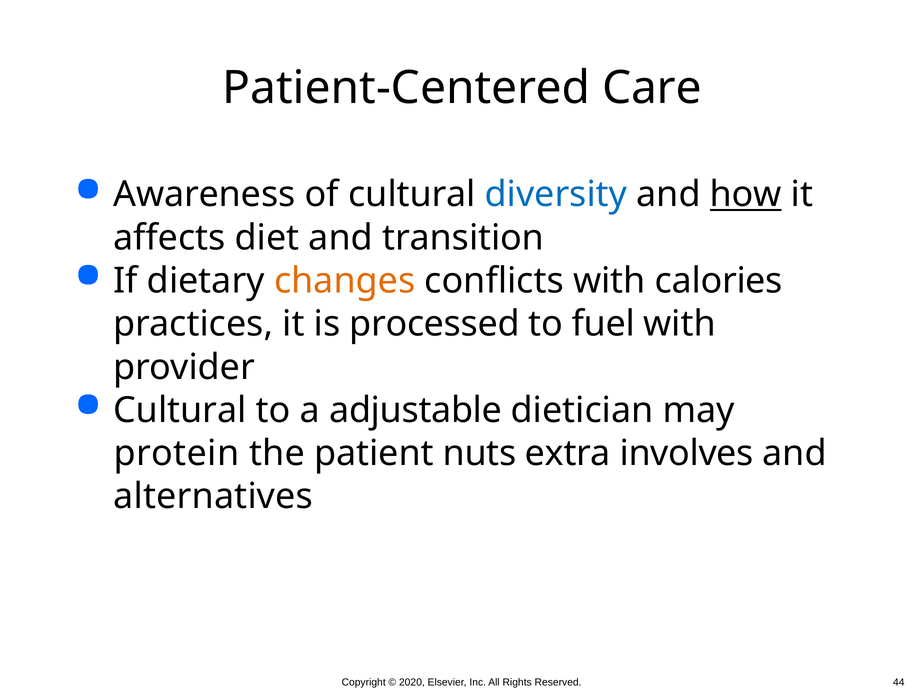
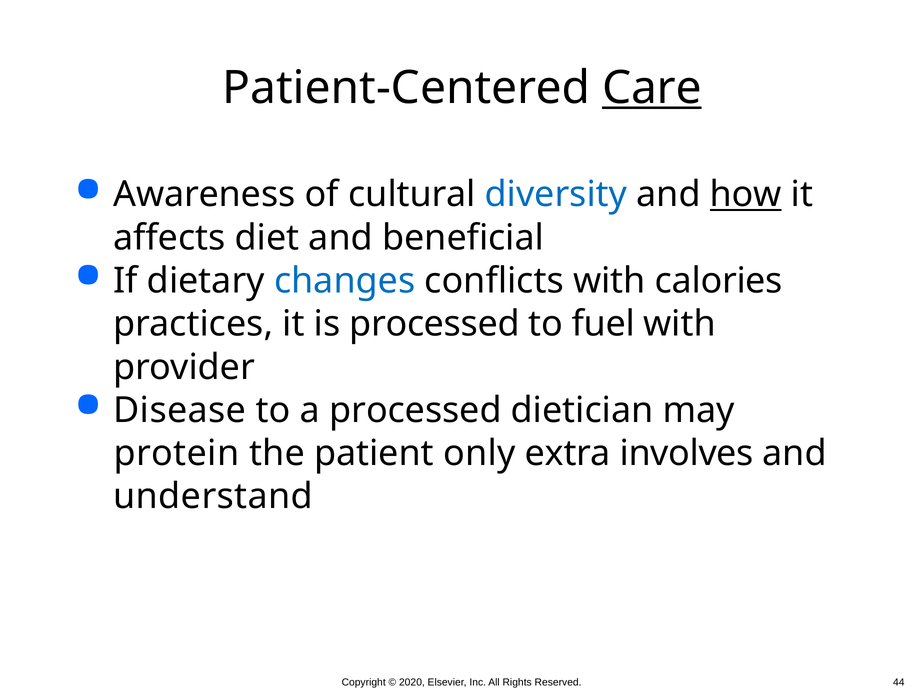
Care underline: none -> present
transition: transition -> beneficial
changes colour: orange -> blue
Cultural at (180, 410): Cultural -> Disease
a adjustable: adjustable -> processed
nuts: nuts -> only
alternatives: alternatives -> understand
